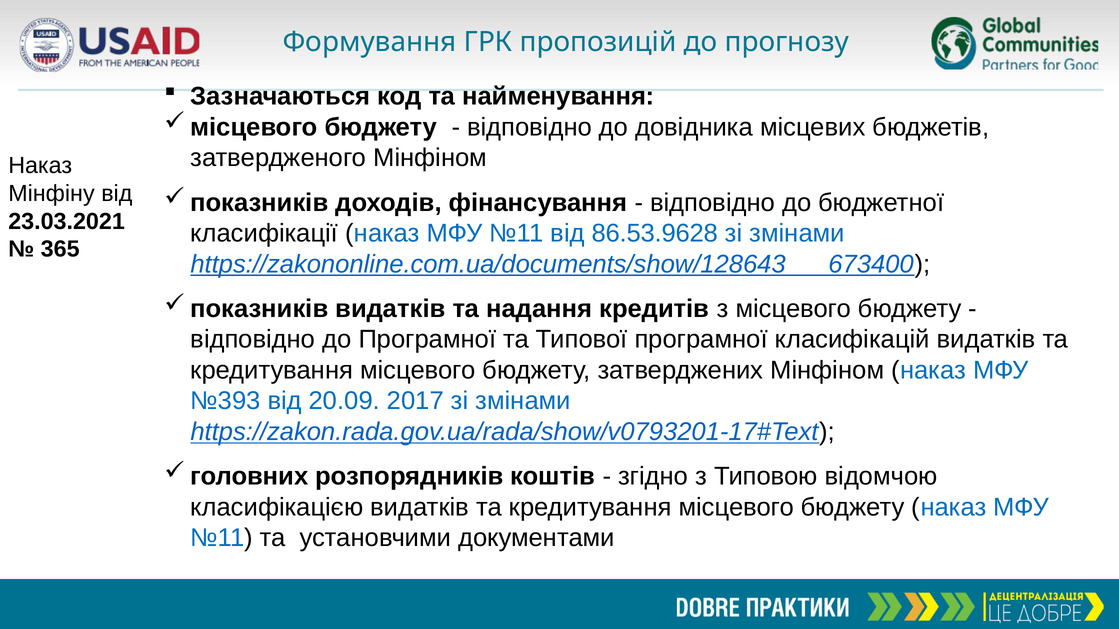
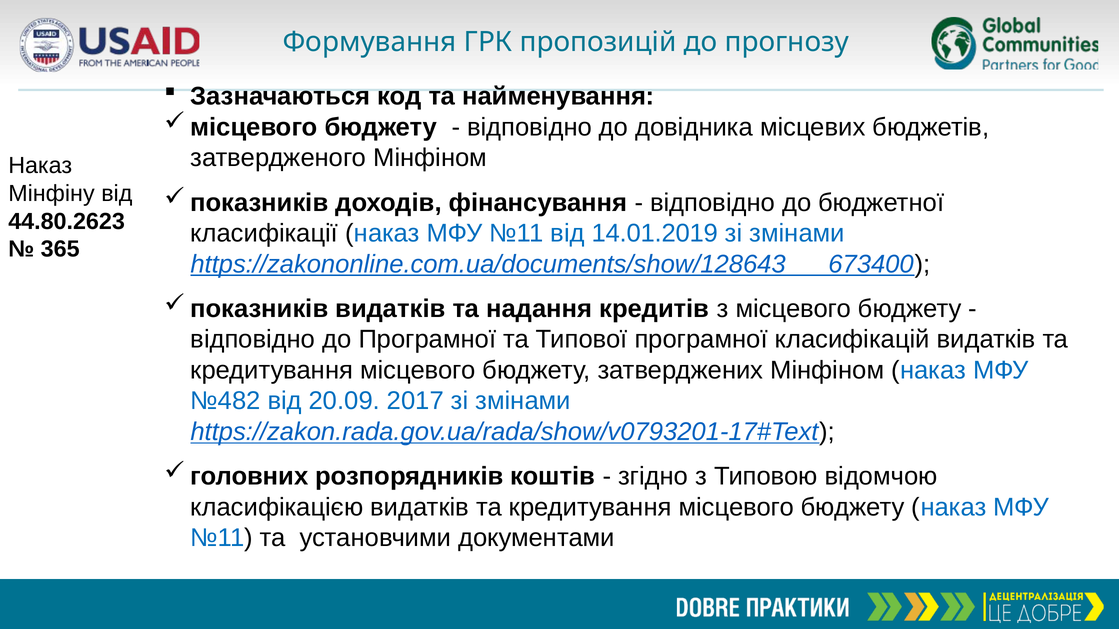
23.03.2021: 23.03.2021 -> 44.80.2623
86.53.9628: 86.53.9628 -> 14.01.2019
№393: №393 -> №482
